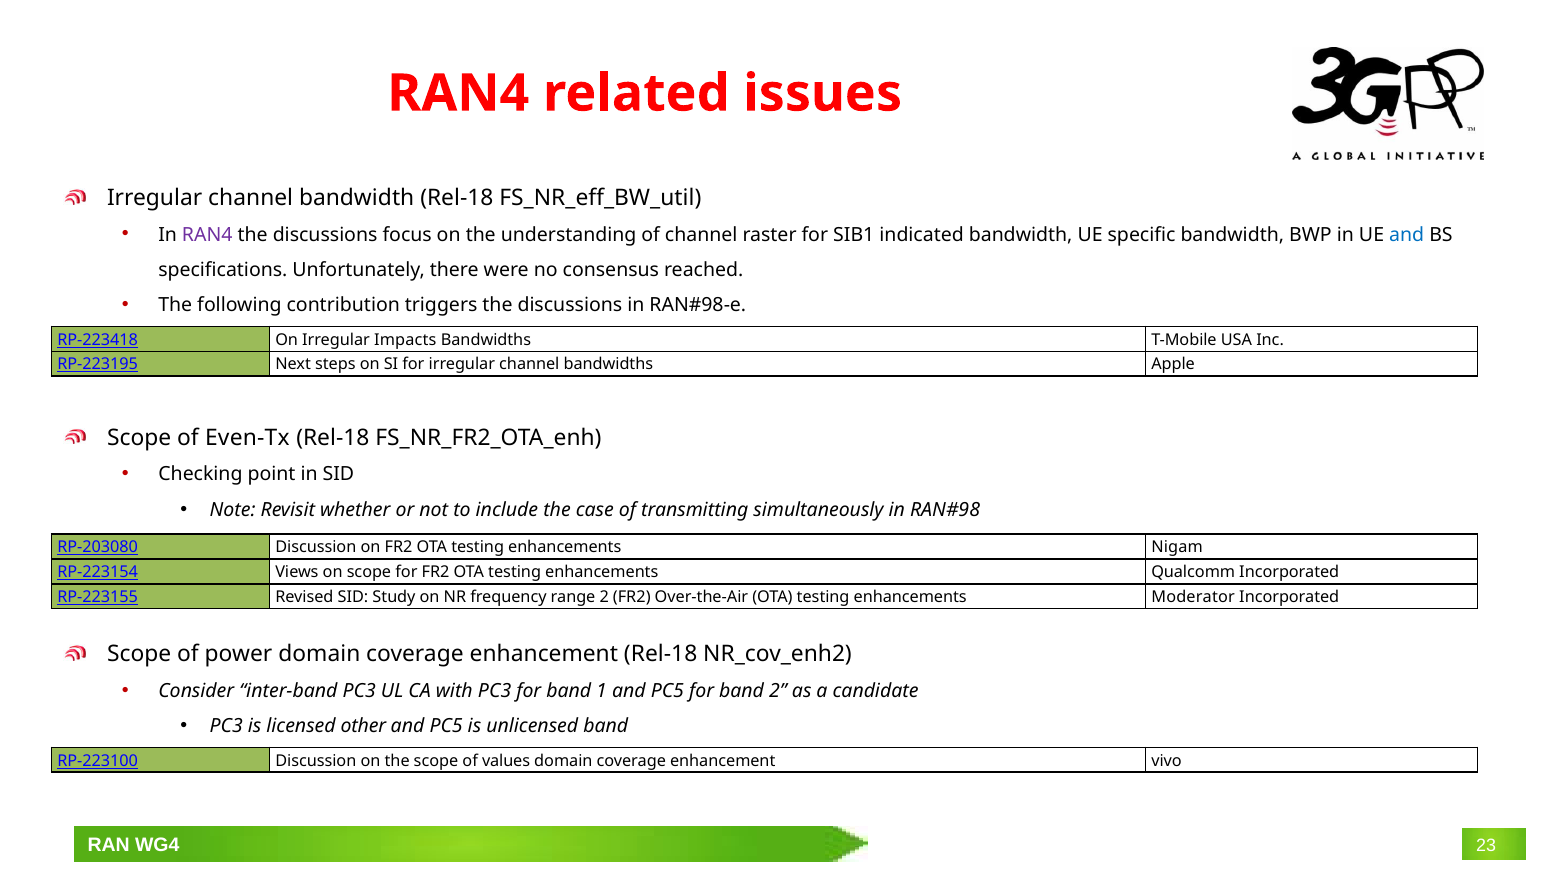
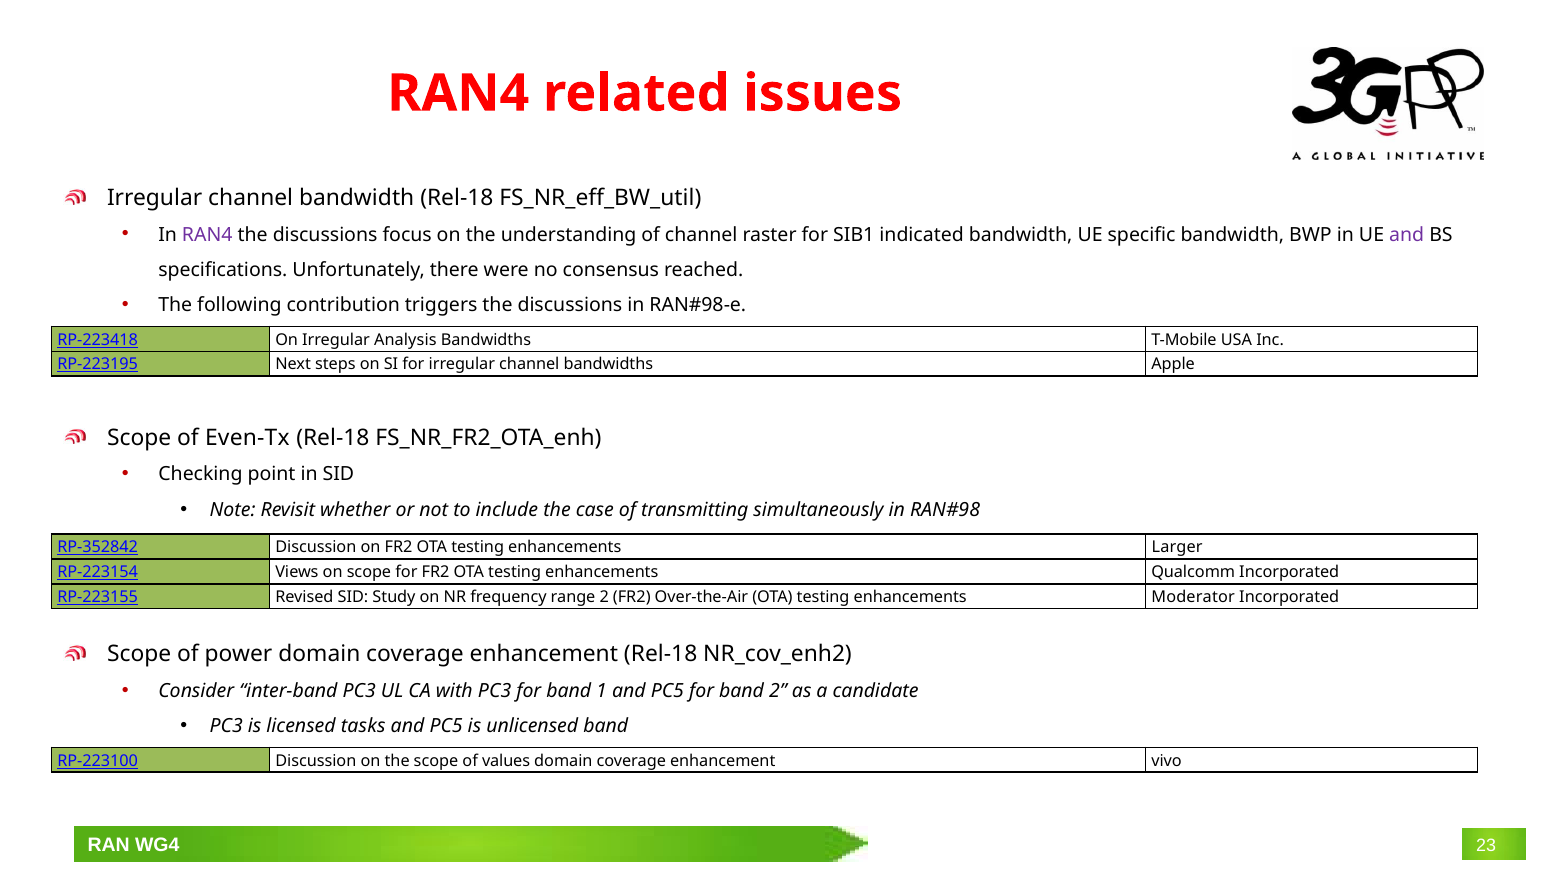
and at (1407, 235) colour: blue -> purple
Impacts: Impacts -> Analysis
RP‑203080: RP‑203080 -> RP‑352842
Nigam: Nigam -> Larger
other: other -> tasks
